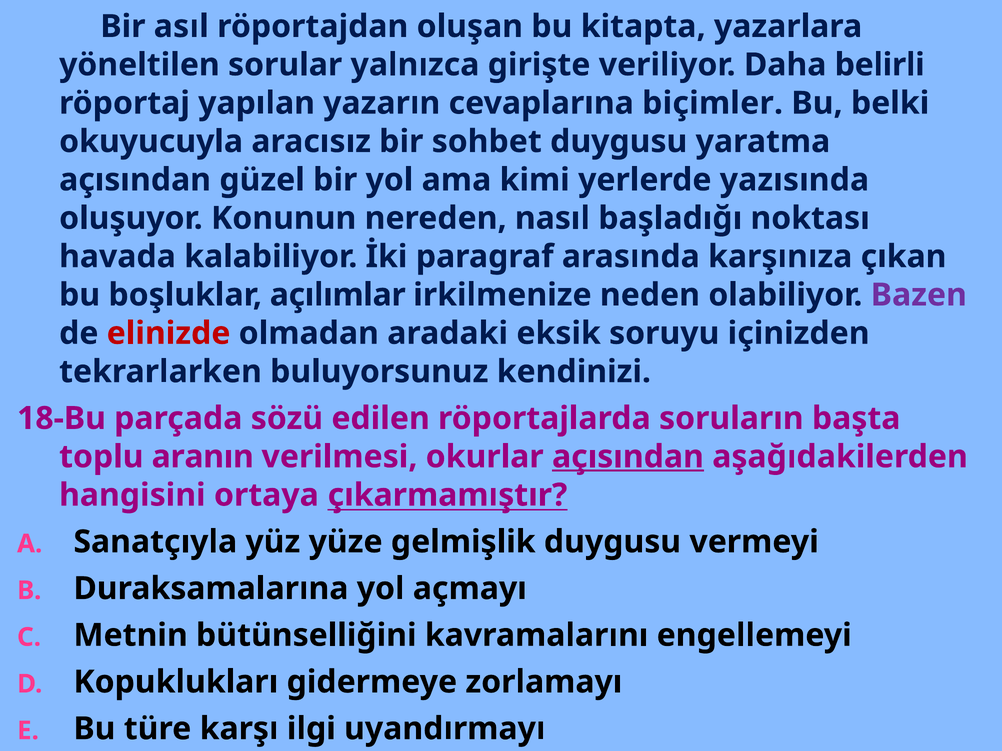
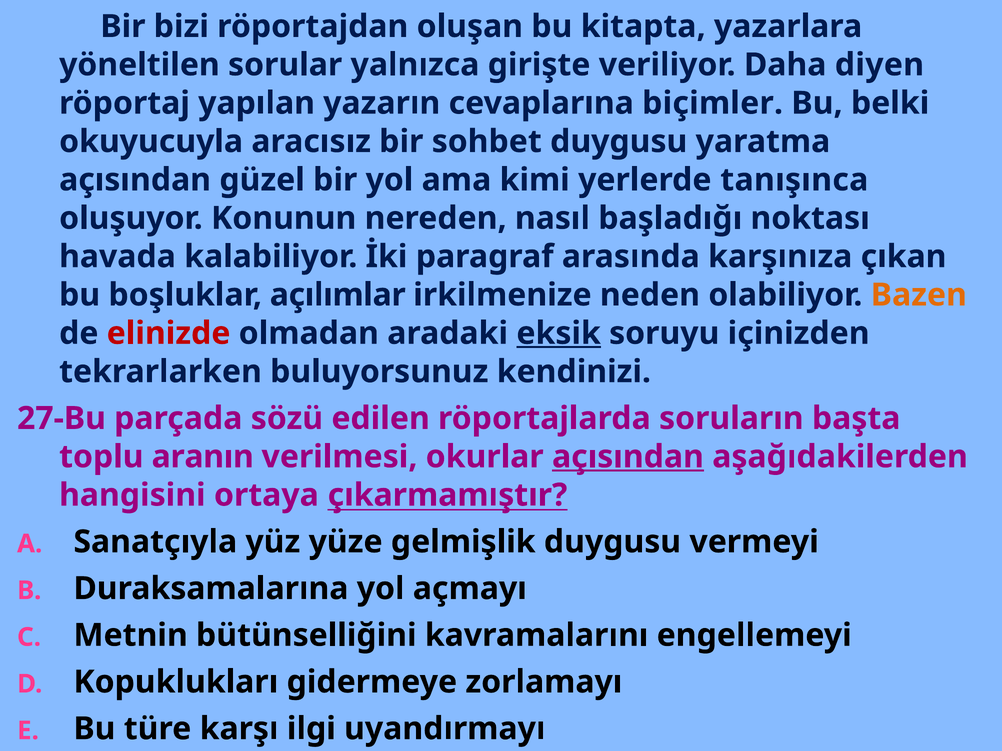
asıl: asıl -> bizi
belirli: belirli -> diyen
yazısında: yazısında -> tanışınca
Bazen colour: purple -> orange
eksik underline: none -> present
18-Bu: 18-Bu -> 27-Bu
